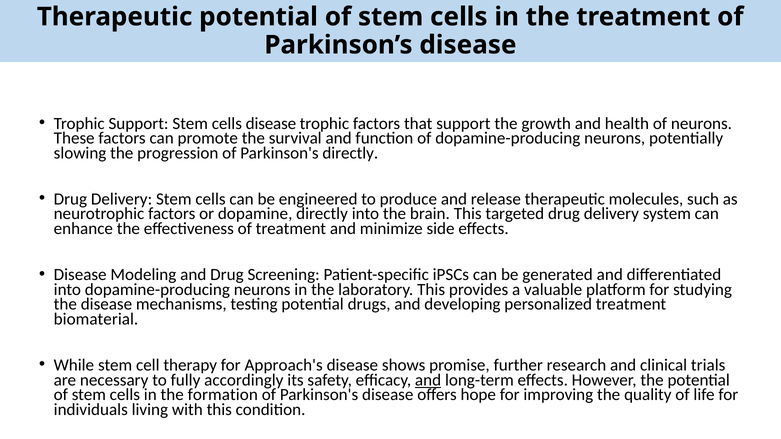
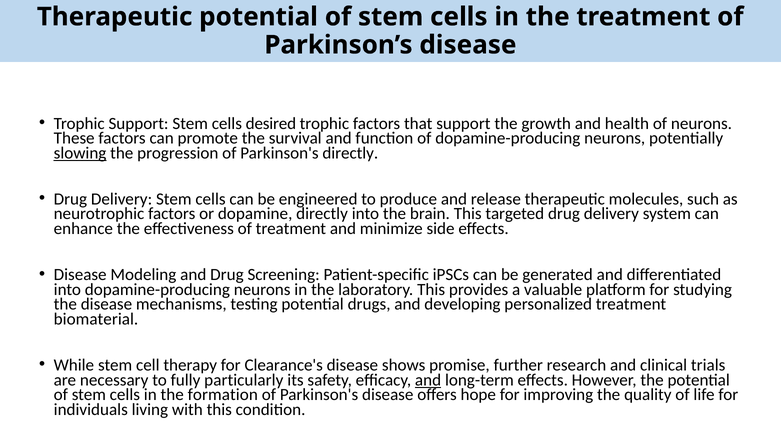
cells disease: disease -> desired
slowing underline: none -> present
Approach's: Approach's -> Clearance's
accordingly: accordingly -> particularly
